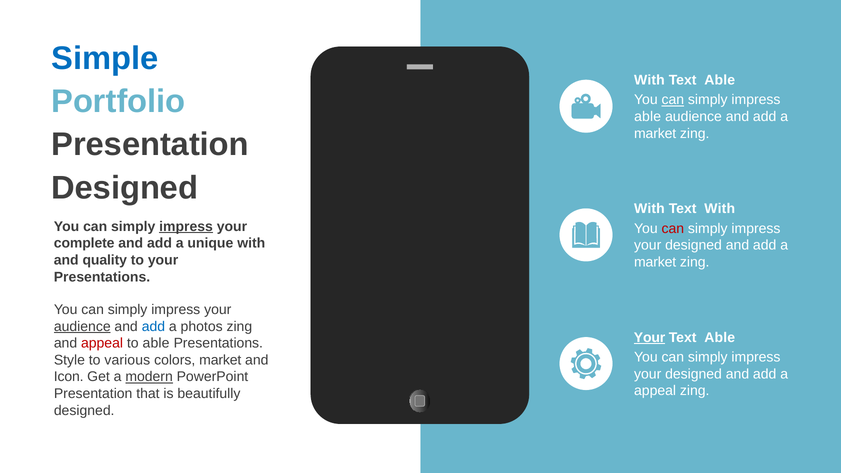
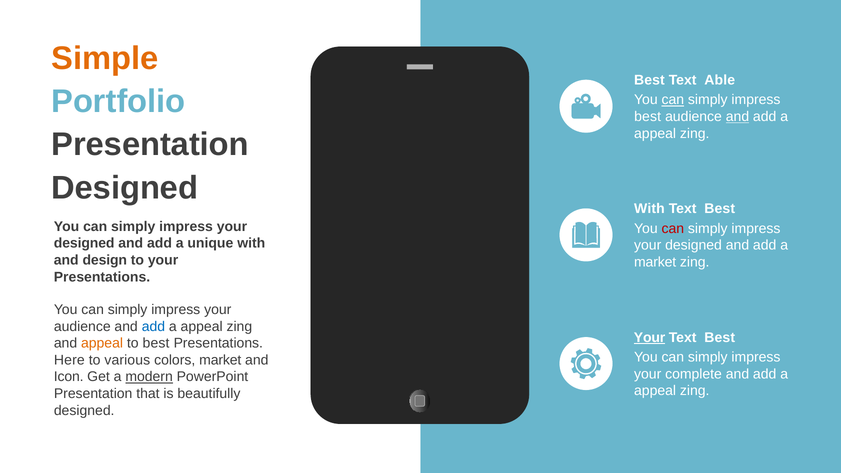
Simple colour: blue -> orange
With at (649, 80): With -> Best
able at (648, 117): able -> best
and at (738, 117) underline: none -> present
market at (655, 134): market -> appeal
With at (720, 209): With -> Best
impress at (186, 227) underline: present -> none
complete at (84, 243): complete -> designed
quality: quality -> design
audience at (82, 326) underline: present -> none
photos at (202, 326): photos -> appeal
Able at (720, 338): Able -> Best
appeal at (102, 343) colour: red -> orange
to able: able -> best
Style: Style -> Here
designed at (694, 374): designed -> complete
